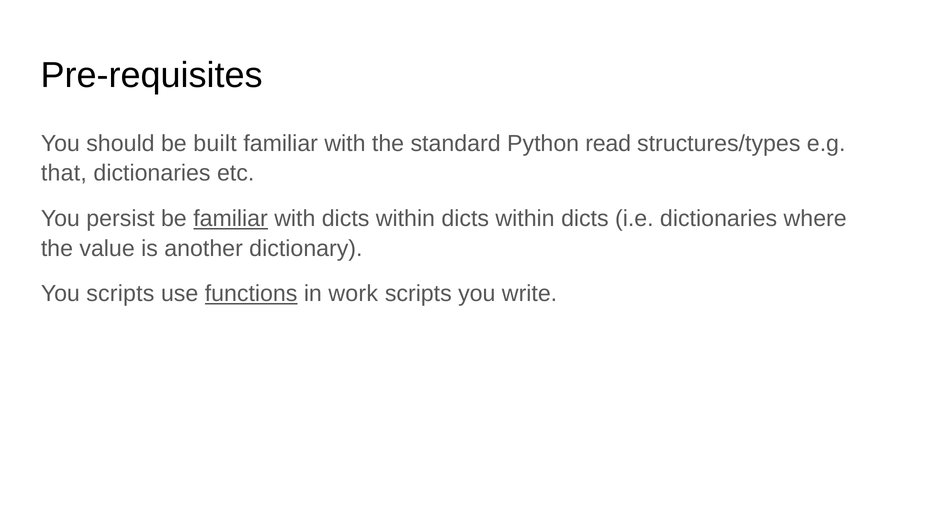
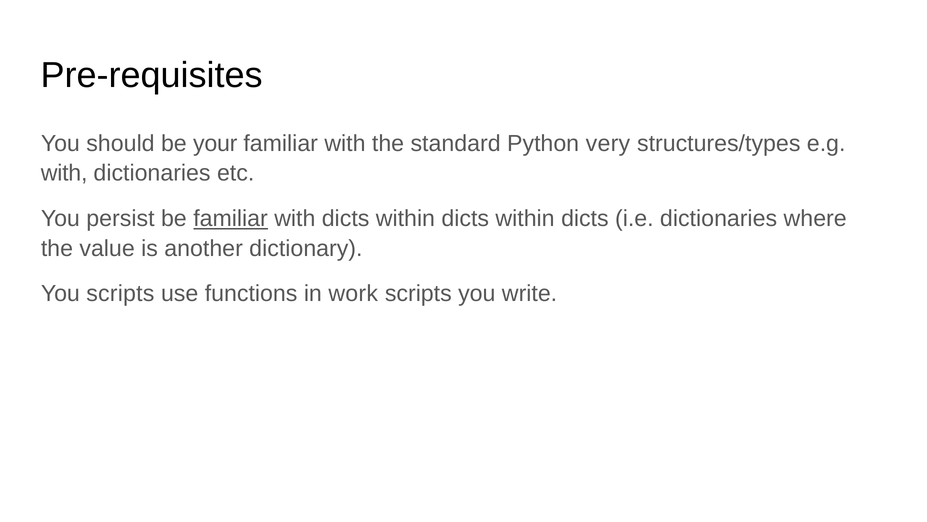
built: built -> your
read: read -> very
that at (64, 173): that -> with
functions underline: present -> none
